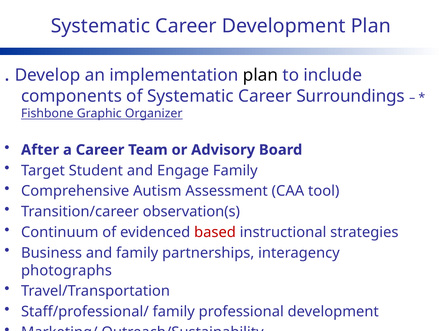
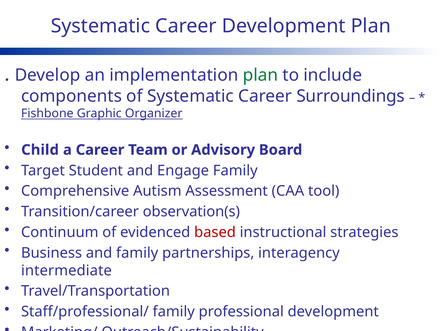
plan at (260, 75) colour: black -> green
After: After -> Child
photographs: photographs -> intermediate
